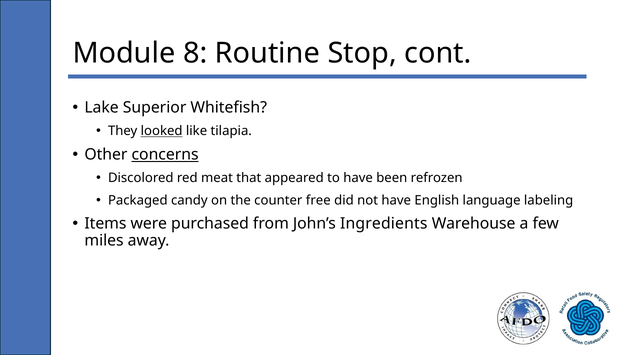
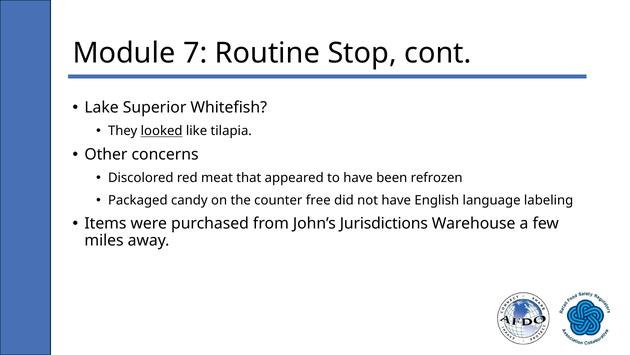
8: 8 -> 7
concerns underline: present -> none
Ingredients: Ingredients -> Jurisdictions
